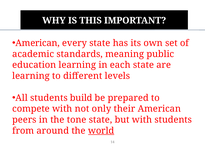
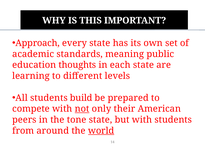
American at (38, 43): American -> Approach
education learning: learning -> thoughts
not underline: none -> present
